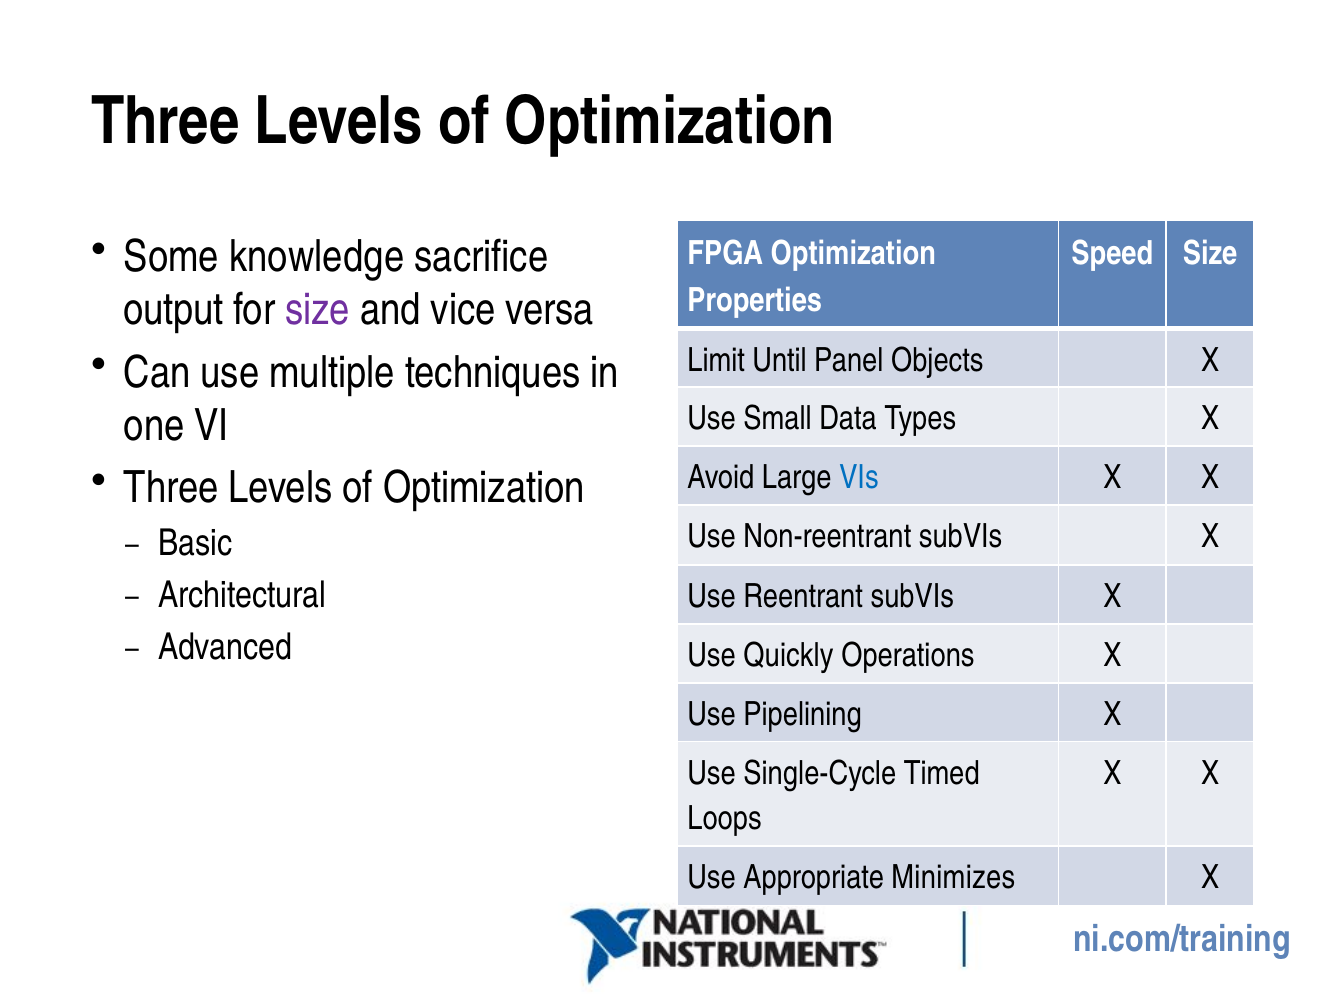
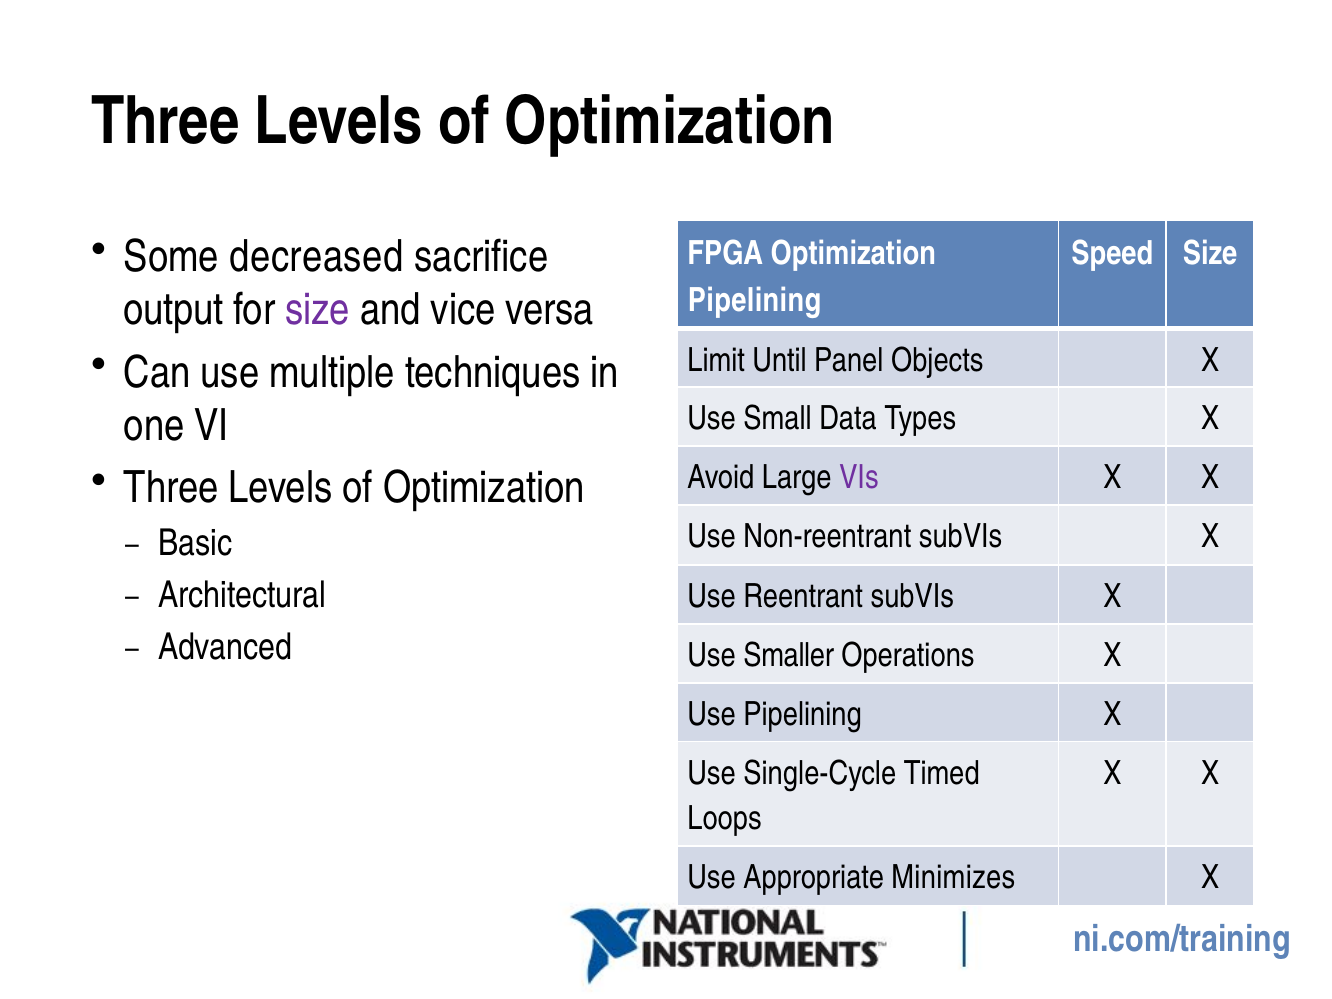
knowledge: knowledge -> decreased
Properties at (755, 300): Properties -> Pipelining
VIs colour: blue -> purple
Quickly: Quickly -> Smaller
